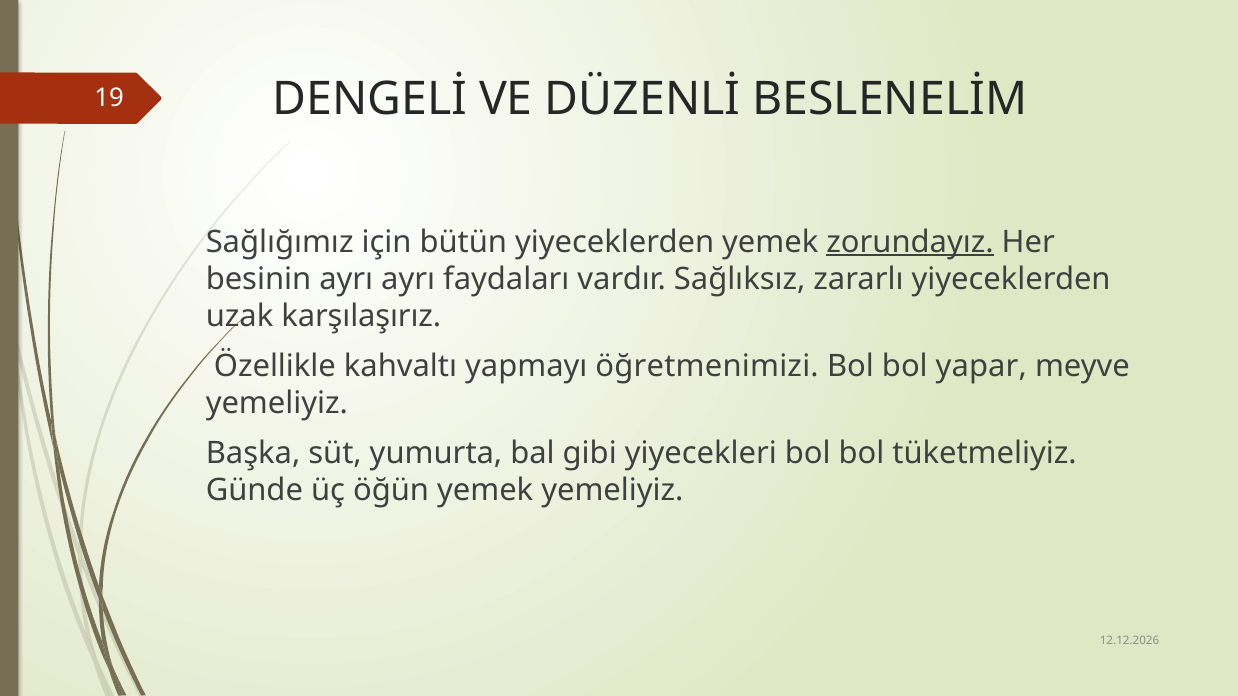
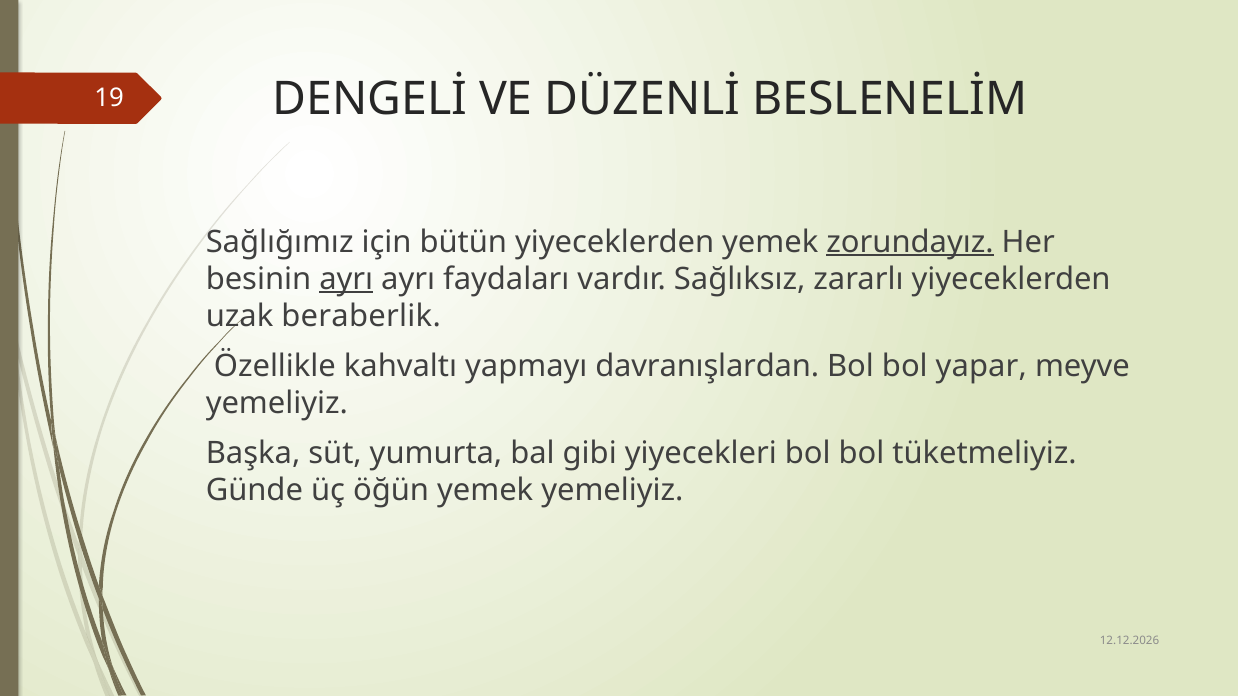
ayrı at (346, 279) underline: none -> present
karşılaşırız: karşılaşırız -> beraberlik
öğretmenimizi: öğretmenimizi -> davranışlardan
